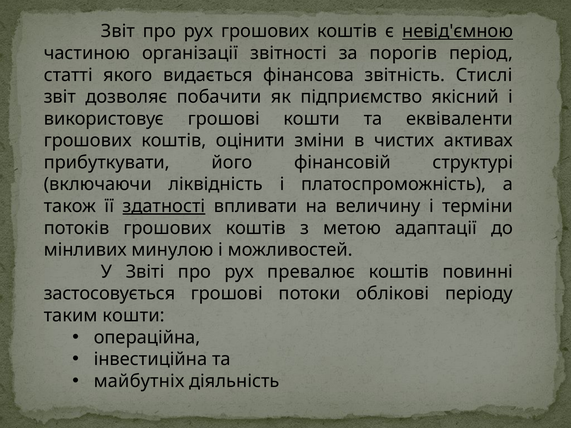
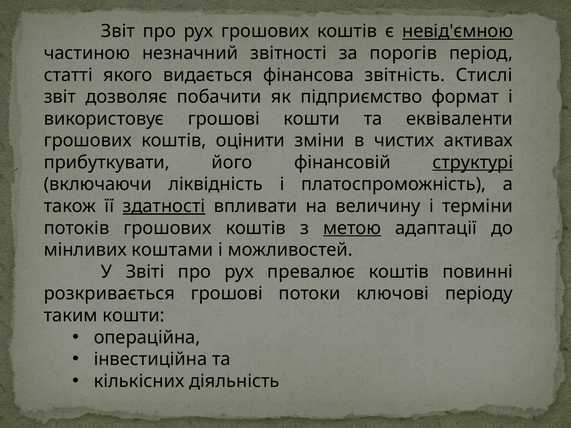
організації: організації -> незначний
якісний: якісний -> формат
структурі underline: none -> present
метою underline: none -> present
минулою: минулою -> коштами
застосовується: застосовується -> розкривається
облікові: облікові -> ключові
майбутніх: майбутніх -> кількісних
